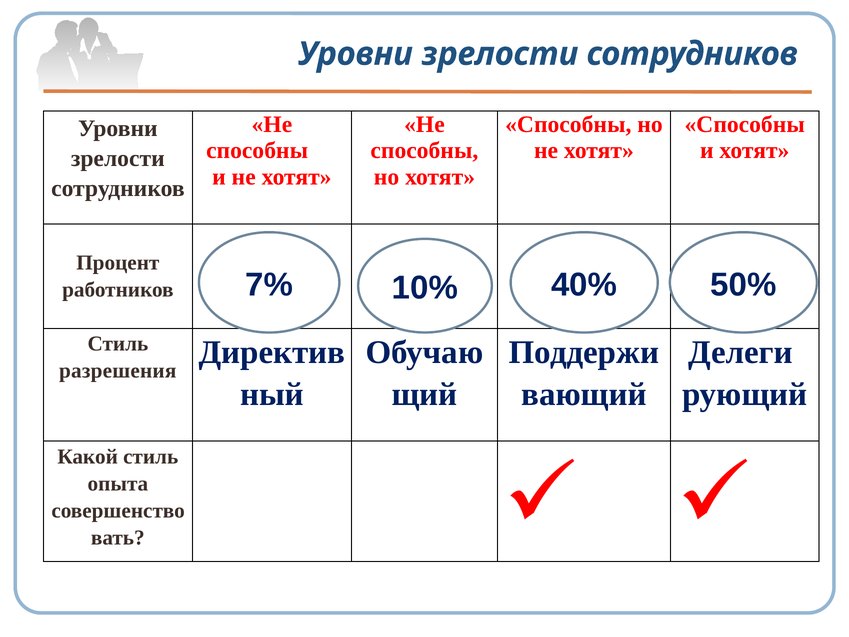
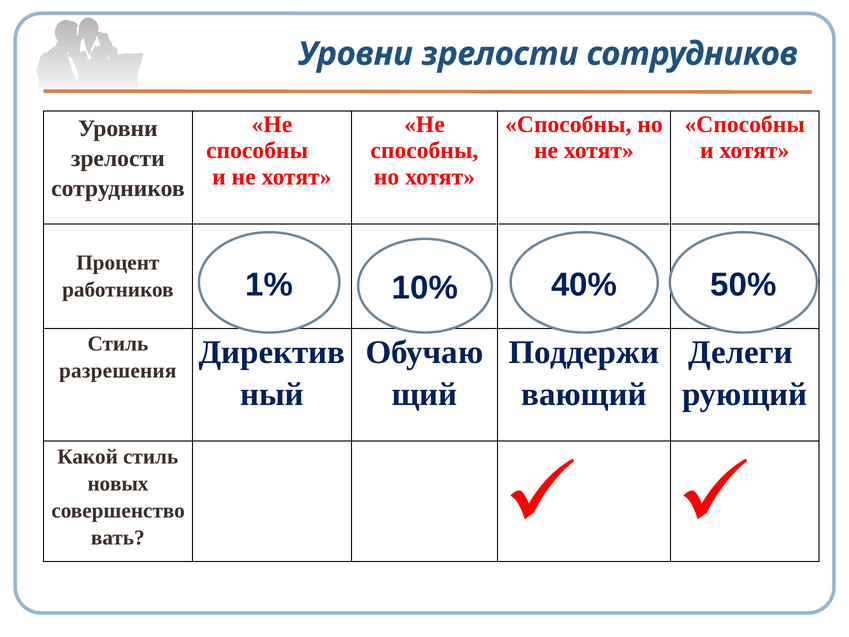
7%: 7% -> 1%
опыта: опыта -> новых
